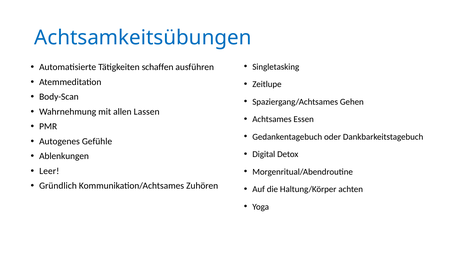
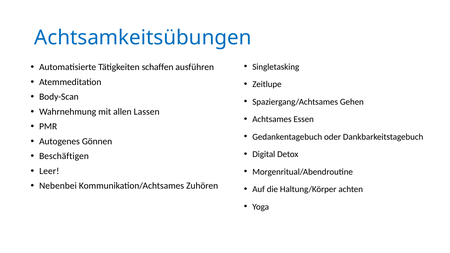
Gefühle: Gefühle -> Gönnen
Ablenkungen: Ablenkungen -> Beschäftigen
Gründlich: Gründlich -> Nebenbei
